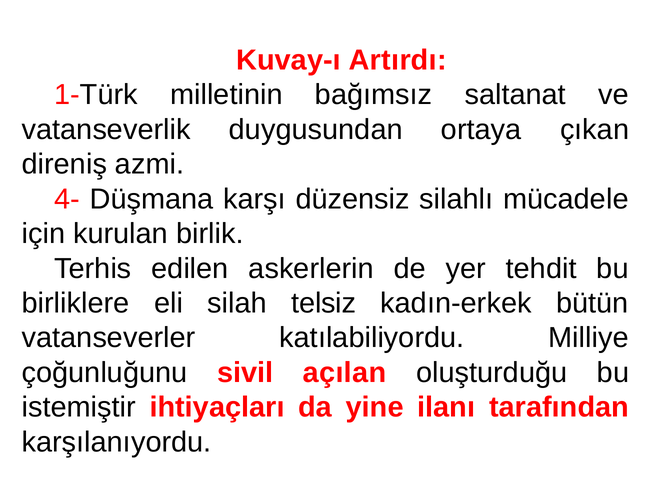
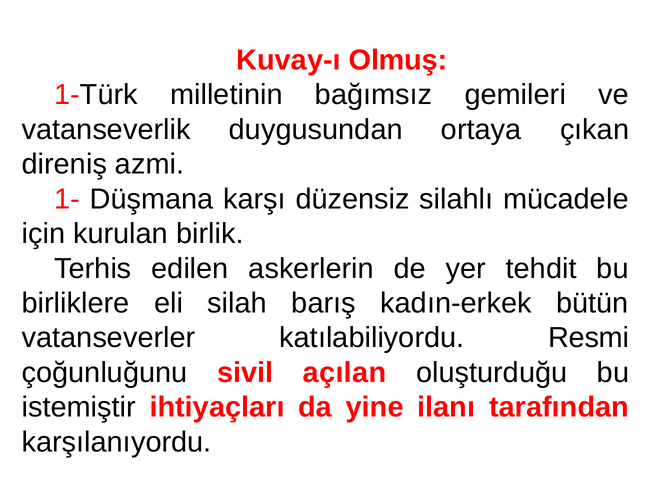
Artırdı: Artırdı -> Olmuş
saltanat: saltanat -> gemileri
4-: 4- -> 1-
telsiz: telsiz -> barış
Milliye: Milliye -> Resmi
